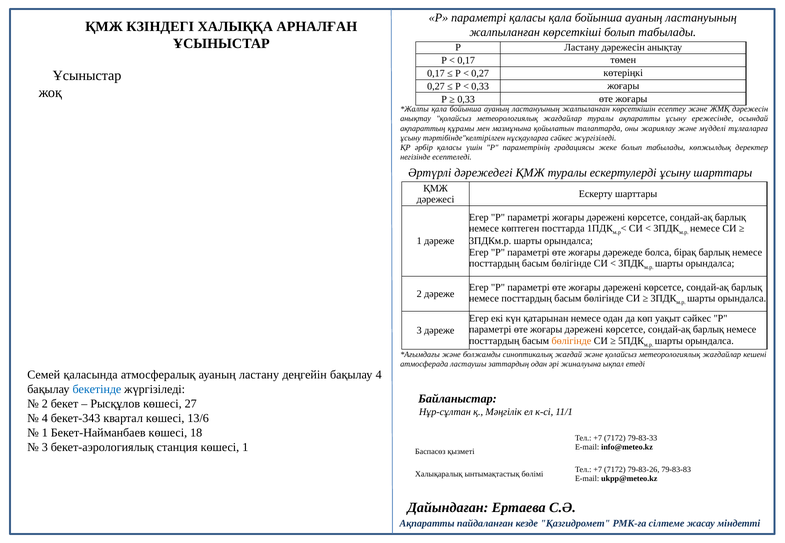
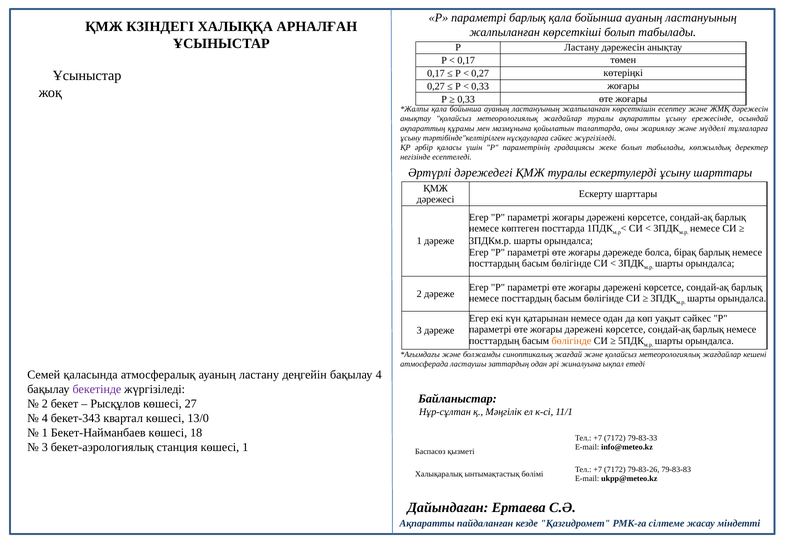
параметрі қаласы: қаласы -> барлық
бекетінде colour: blue -> purple
13/6: 13/6 -> 13/0
